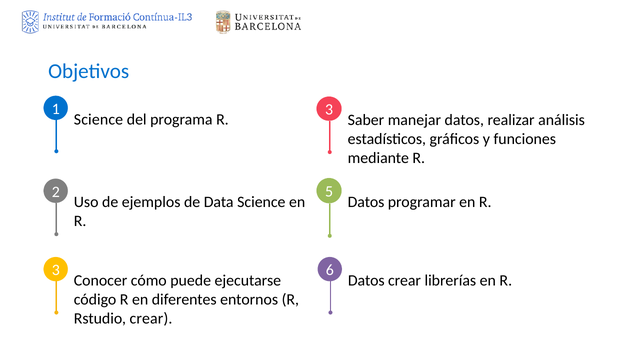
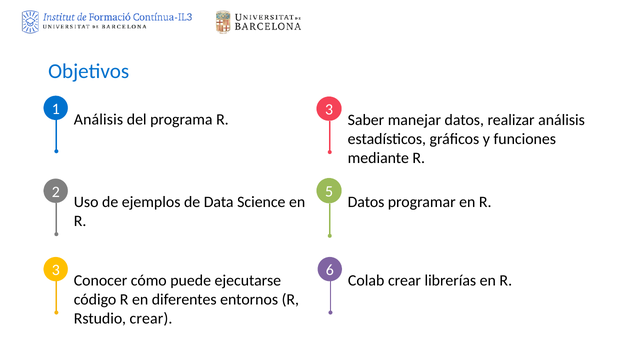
Science at (98, 119): Science -> Análisis
Datos at (366, 281): Datos -> Colab
